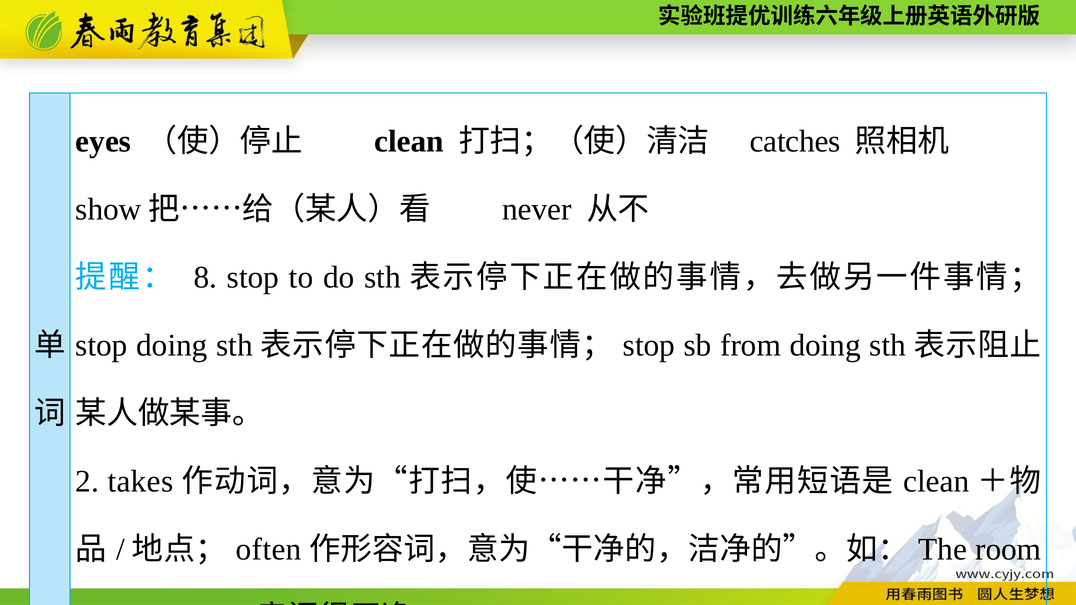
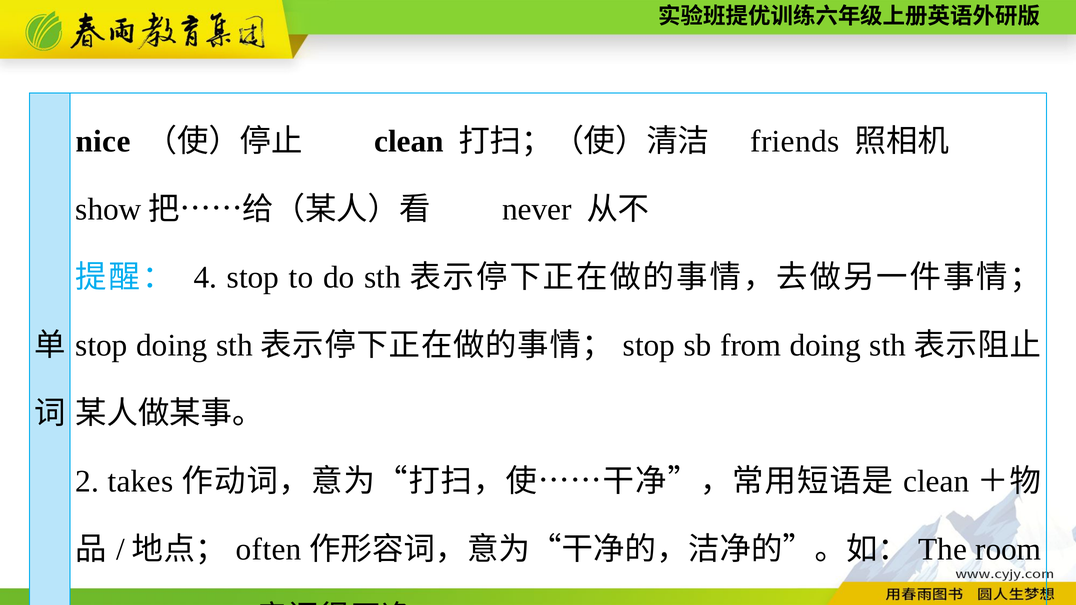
eyes: eyes -> nice
catches: catches -> friends
8: 8 -> 4
